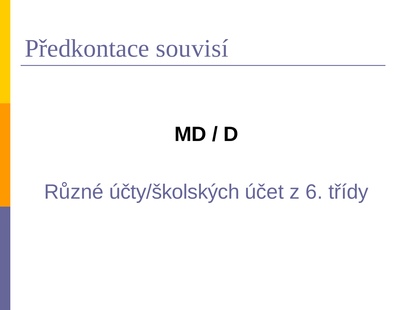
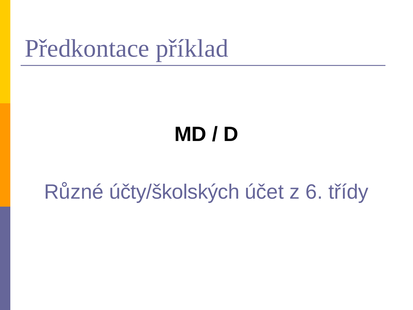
souvisí: souvisí -> příklad
